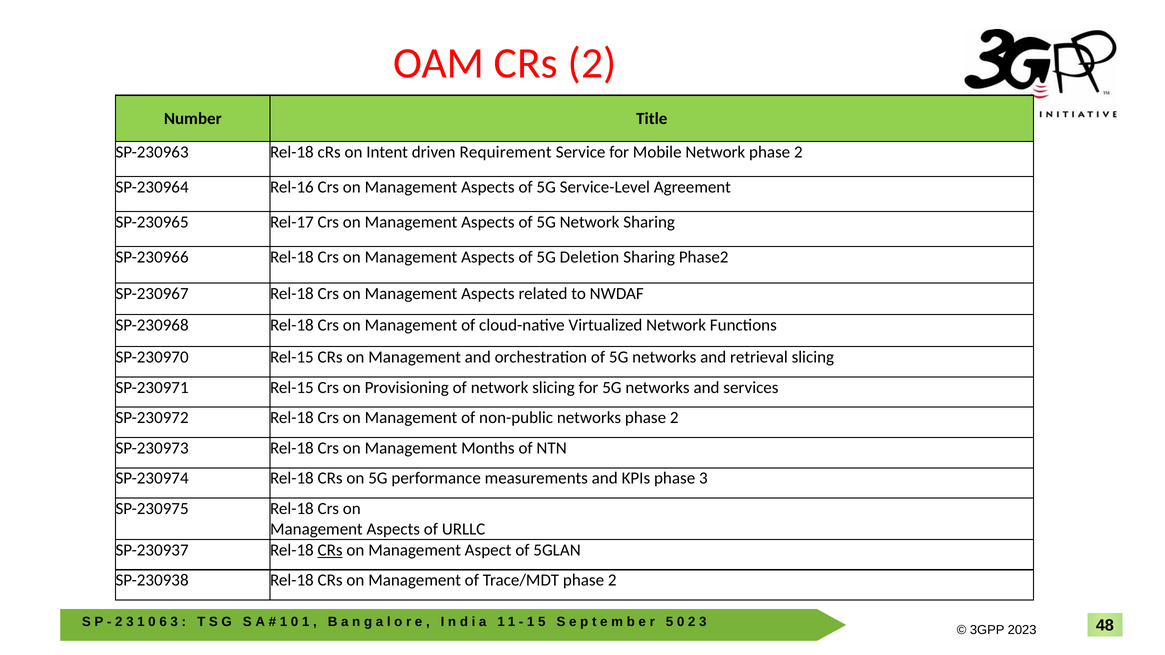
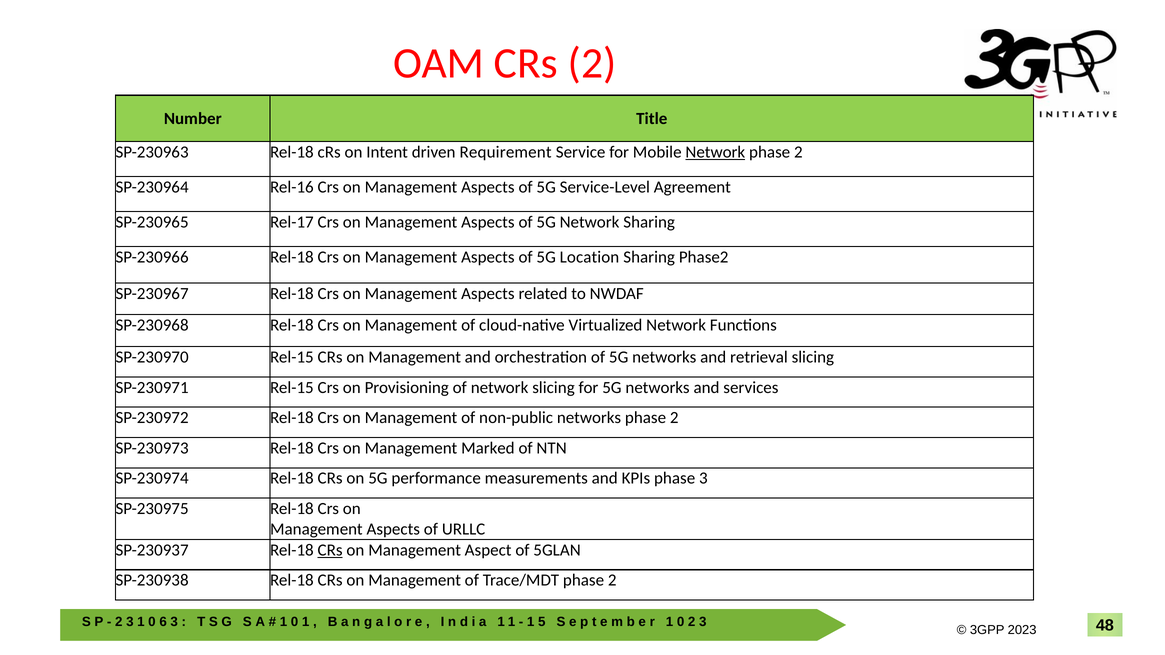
Network at (715, 152) underline: none -> present
Deletion: Deletion -> Location
Months: Months -> Marked
5 at (670, 622): 5 -> 1
